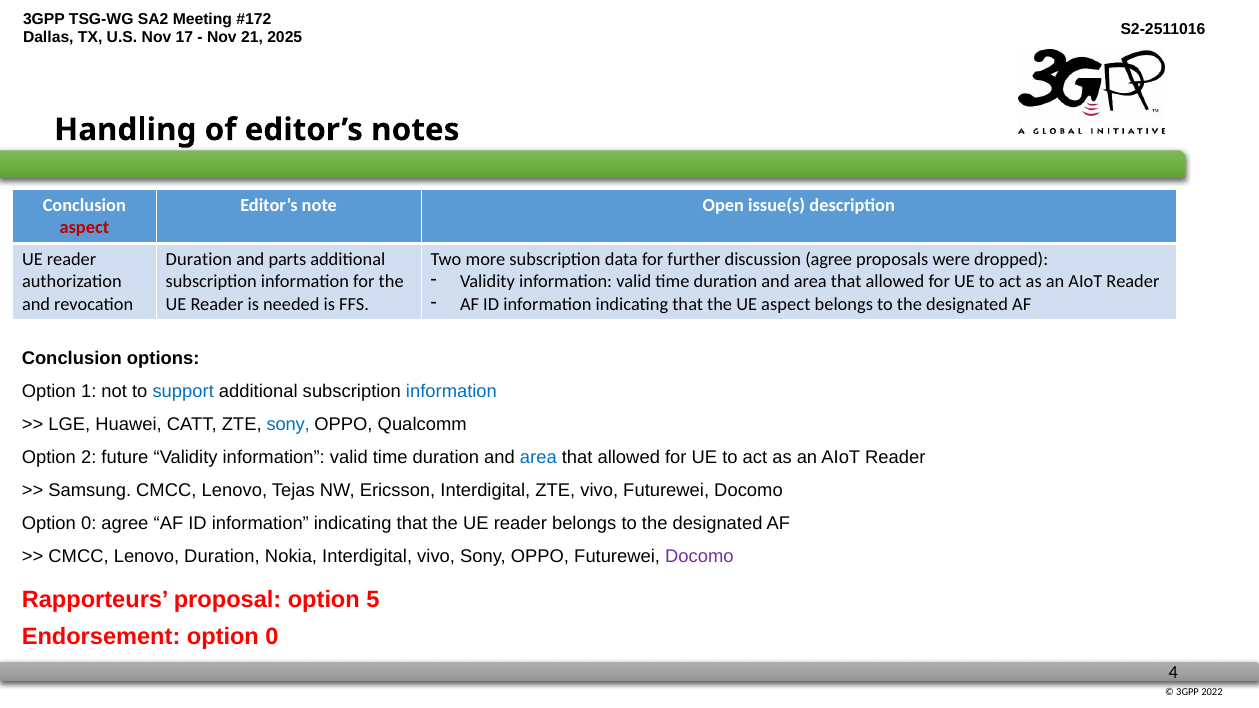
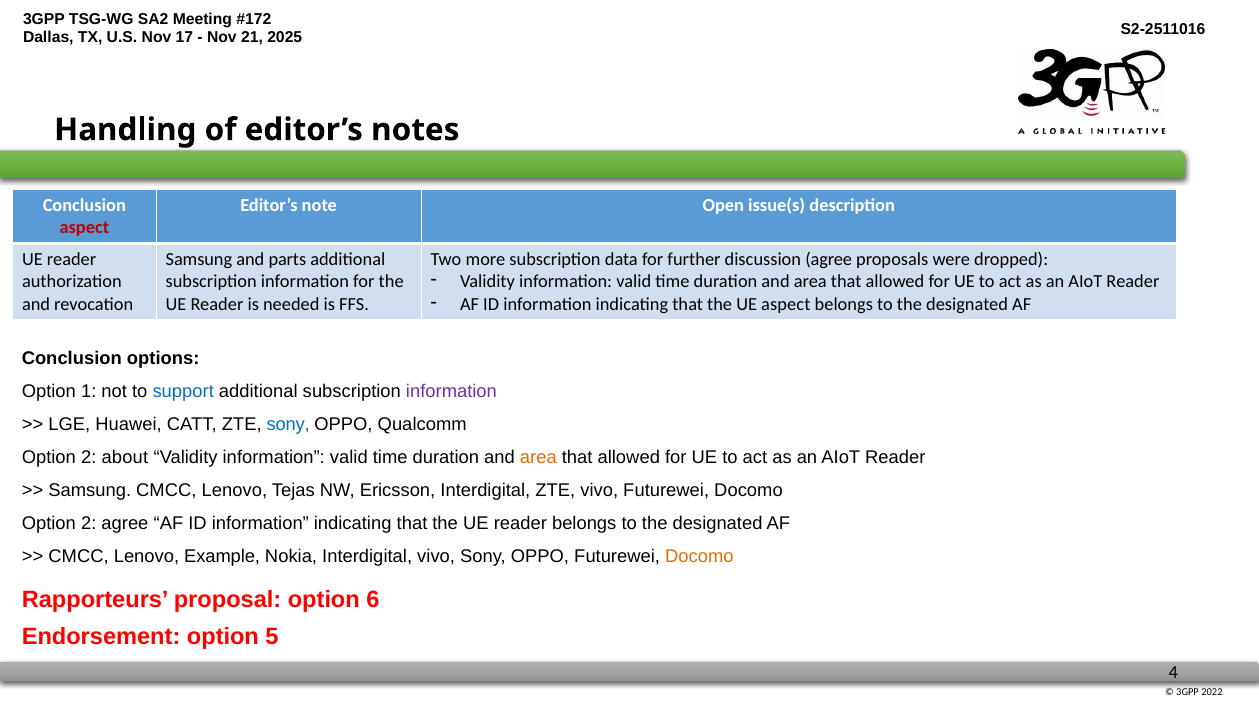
Duration at (199, 259): Duration -> Samsung
information at (451, 391) colour: blue -> purple
future: future -> about
area at (538, 457) colour: blue -> orange
0 at (89, 523): 0 -> 2
Lenovo Duration: Duration -> Example
Docomo at (699, 556) colour: purple -> orange
5: 5 -> 6
Endorsement option 0: 0 -> 5
